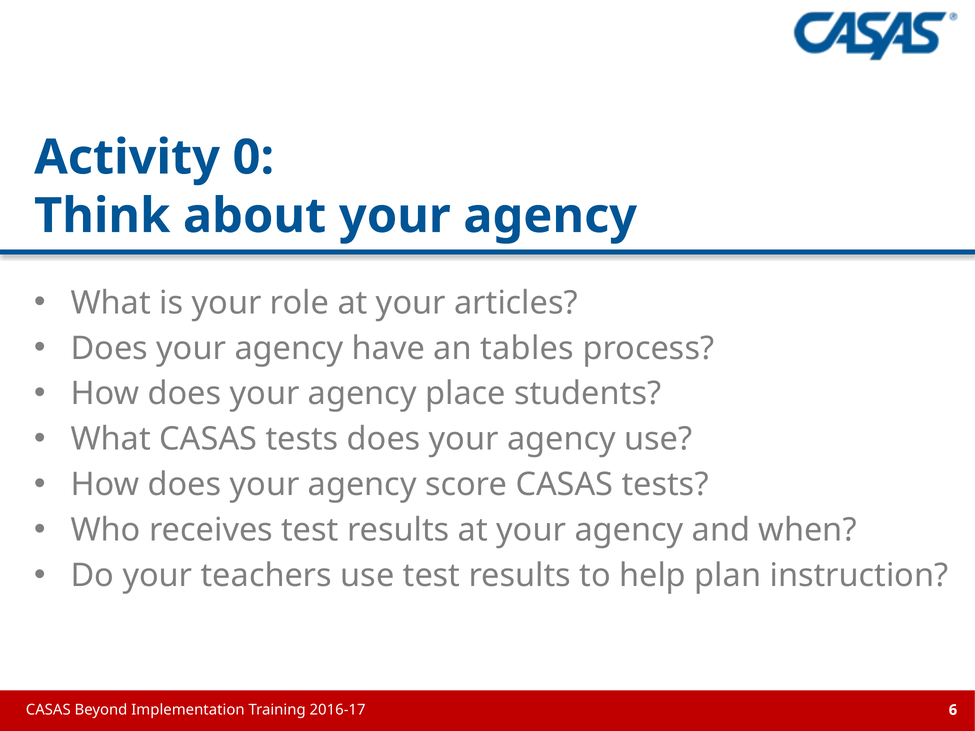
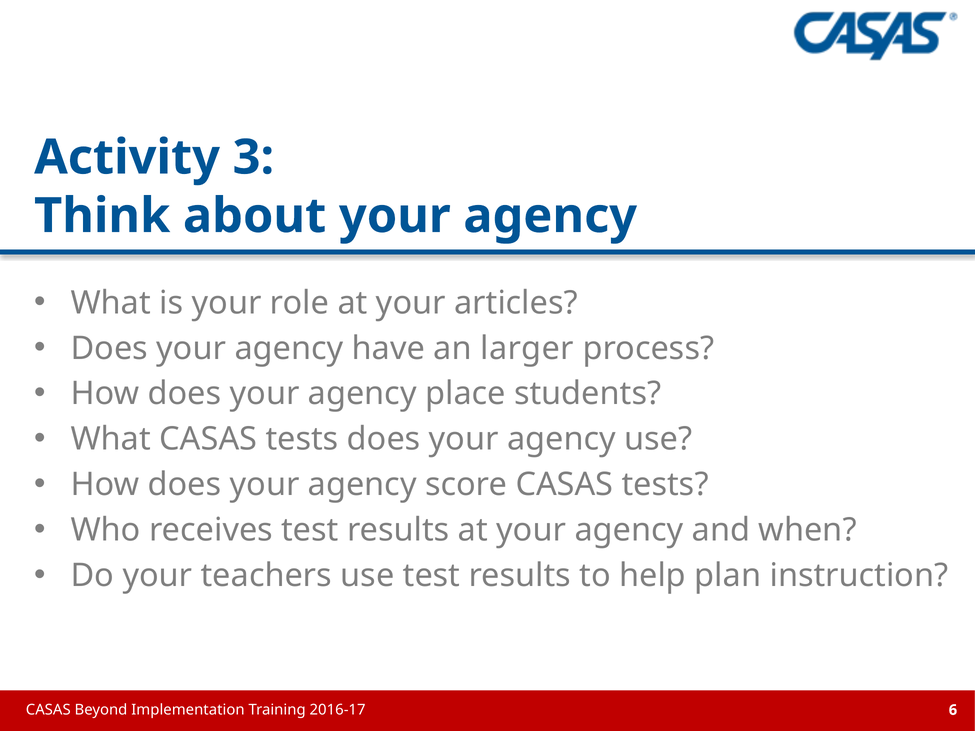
0: 0 -> 3
tables: tables -> larger
